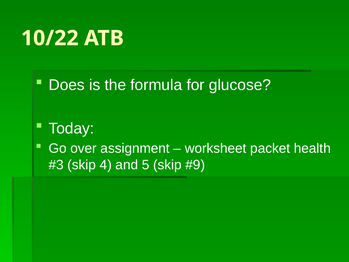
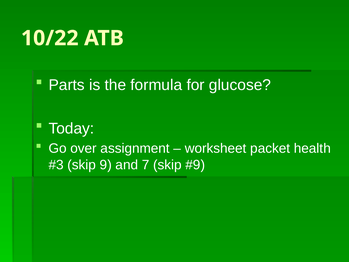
Does: Does -> Parts
4: 4 -> 9
5: 5 -> 7
